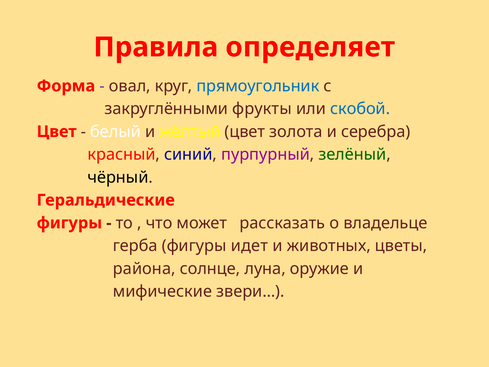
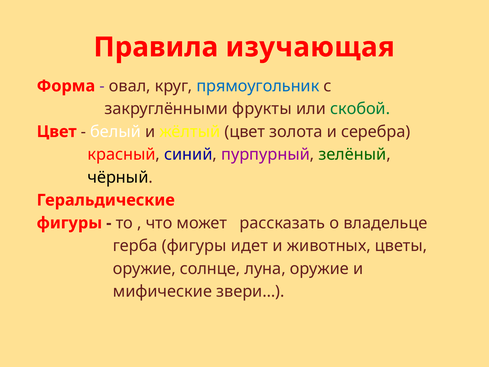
определяет: определяет -> изучающая
скобой colour: blue -> green
района at (144, 268): района -> оружие
